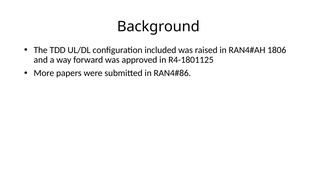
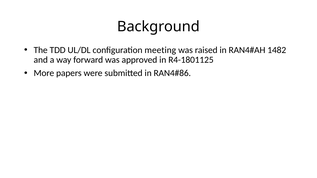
included: included -> meeting
1806: 1806 -> 1482
